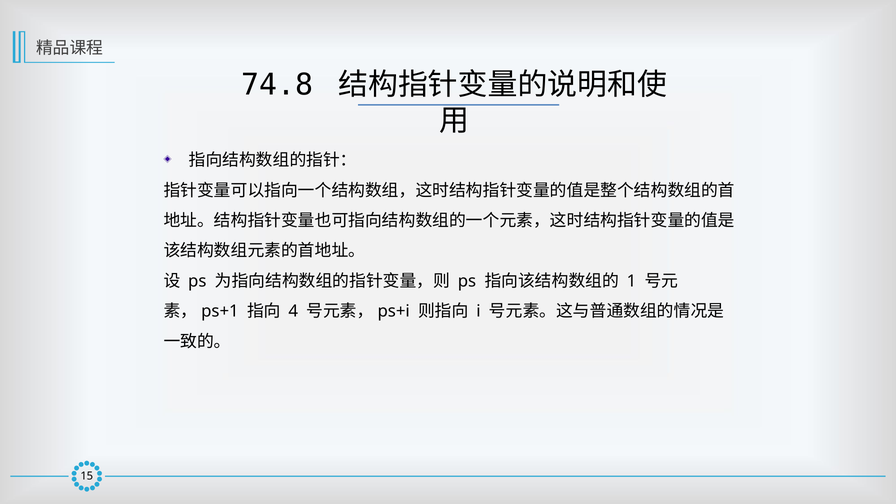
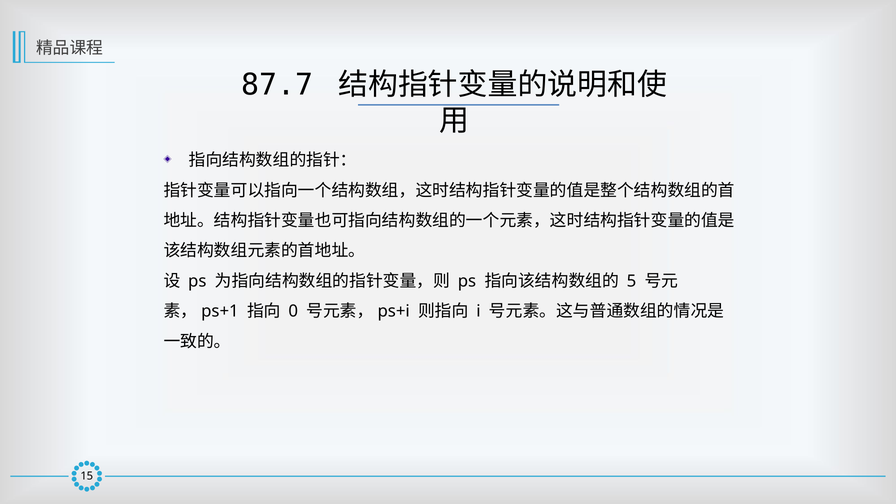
74.8: 74.8 -> 87.7
1: 1 -> 5
4: 4 -> 0
